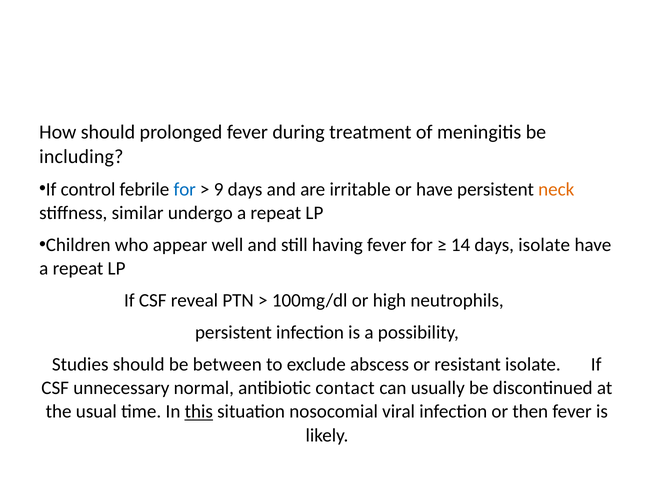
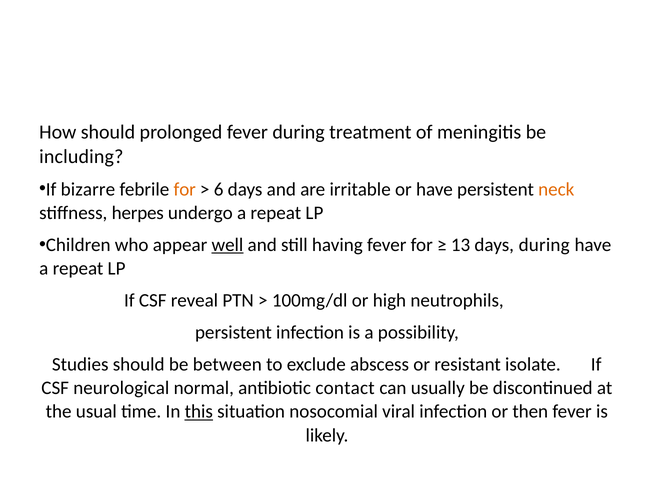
control: control -> bizarre
for at (185, 189) colour: blue -> orange
9: 9 -> 6
similar: similar -> herpes
well underline: none -> present
14: 14 -> 13
days isolate: isolate -> during
unnecessary: unnecessary -> neurological
